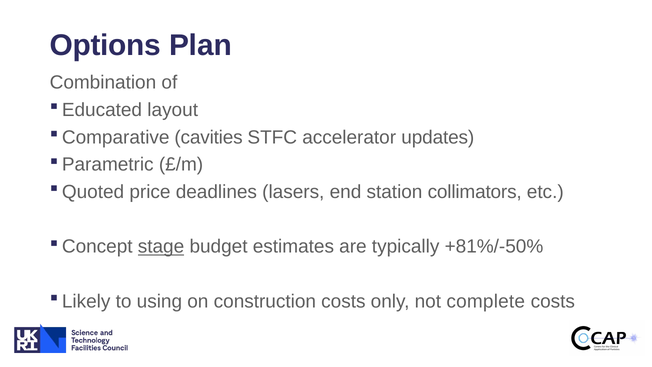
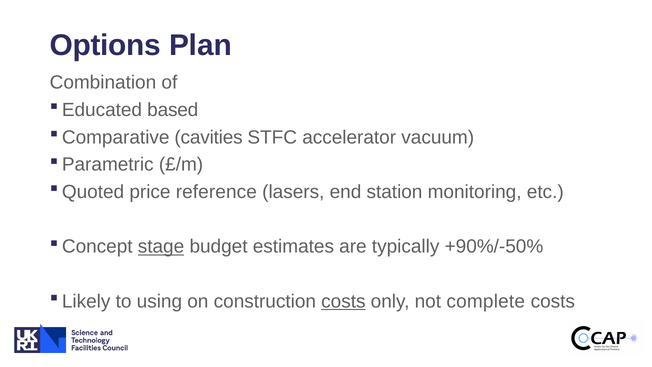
layout: layout -> based
updates: updates -> vacuum
deadlines: deadlines -> reference
collimators: collimators -> monitoring
+81%/-50%: +81%/-50% -> +90%/-50%
costs at (343, 301) underline: none -> present
